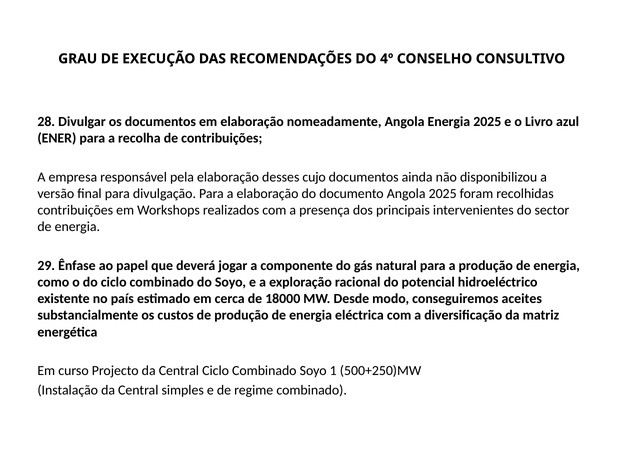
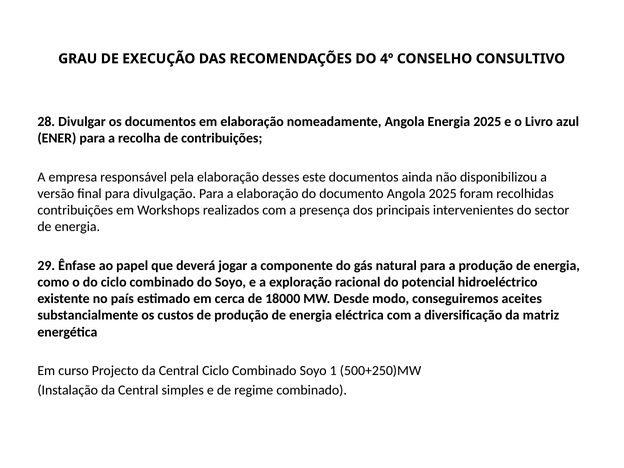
cujo: cujo -> este
